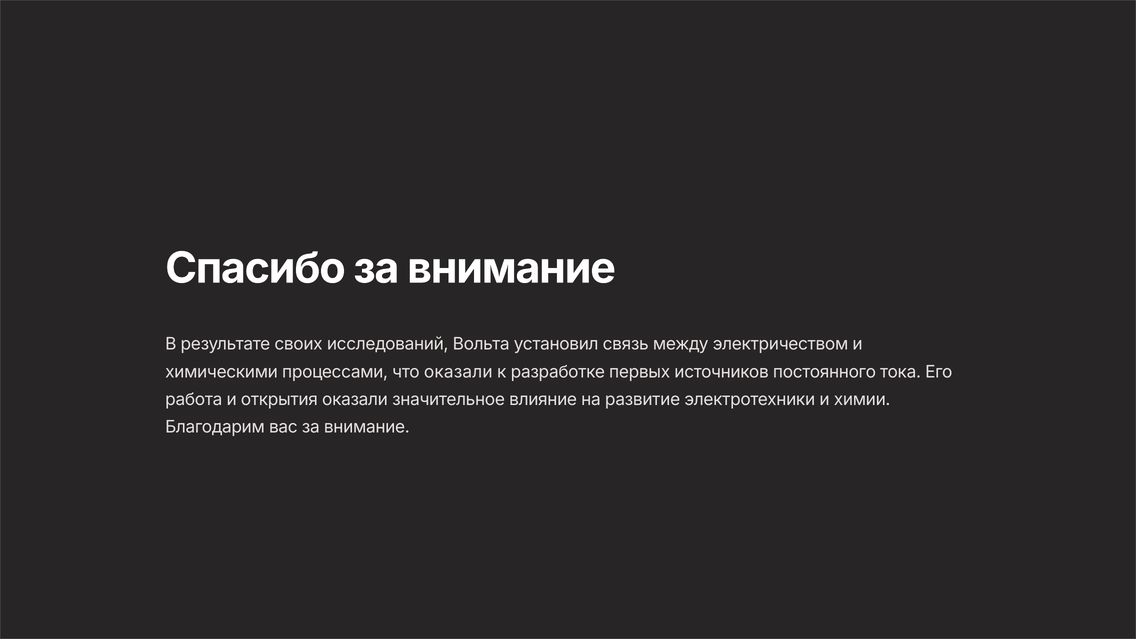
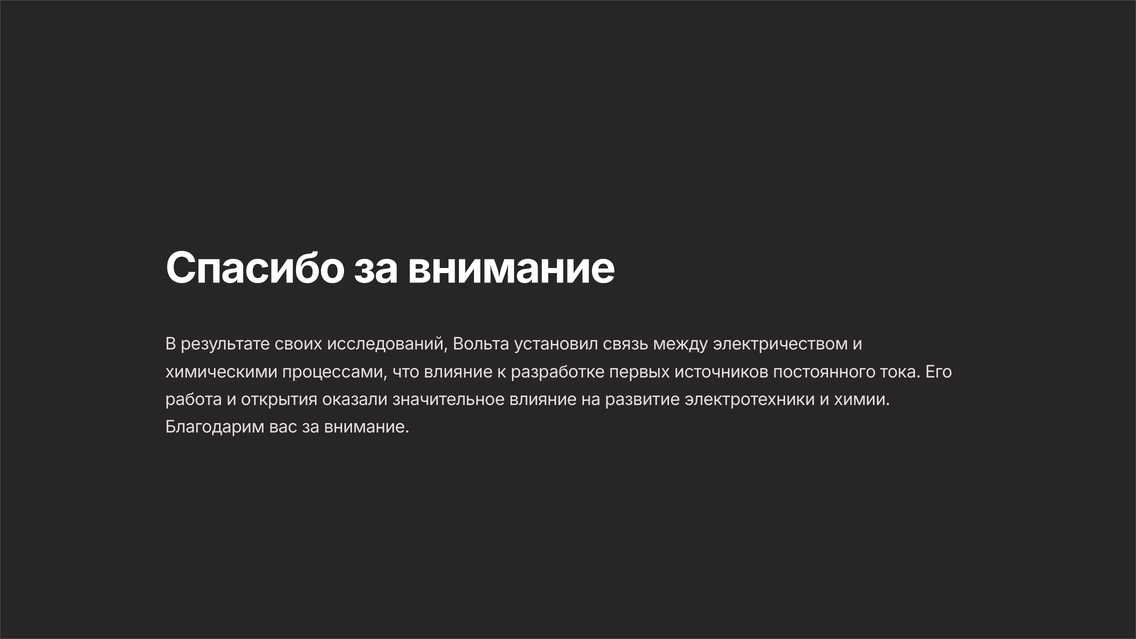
что оказали: оказали -> влияние
